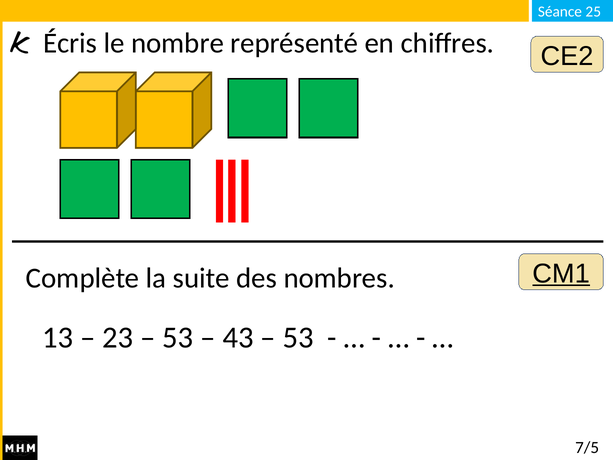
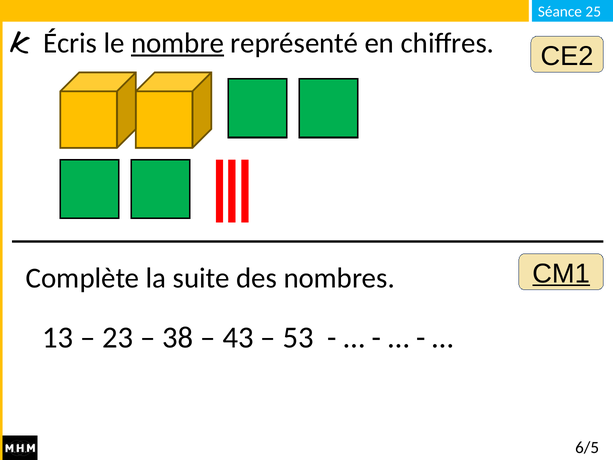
nombre underline: none -> present
53 at (178, 337): 53 -> 38
7/5: 7/5 -> 6/5
